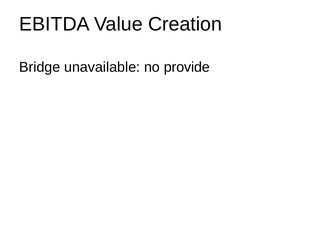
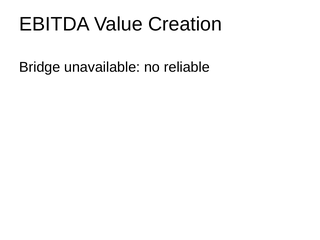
provide: provide -> reliable
